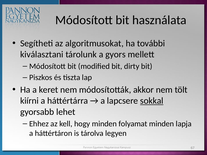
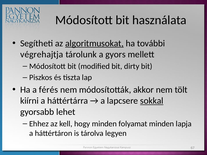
algoritmusokat underline: none -> present
kiválasztani: kiválasztani -> végrehajtja
keret: keret -> férés
